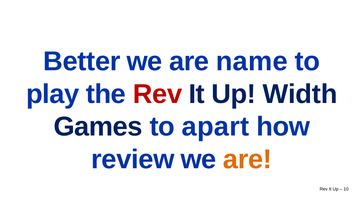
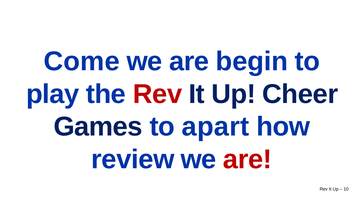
Better: Better -> Come
name: name -> begin
Width: Width -> Cheer
are at (247, 160) colour: orange -> red
